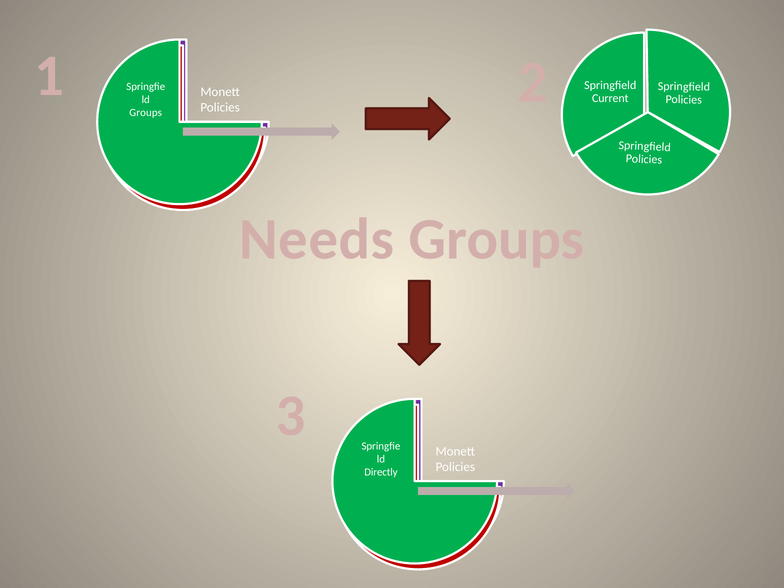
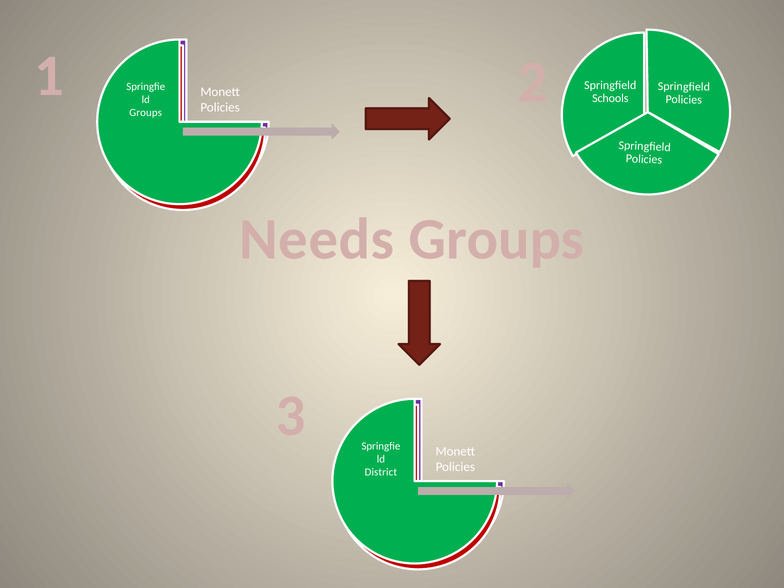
Current: Current -> Schools
Directly: Directly -> District
